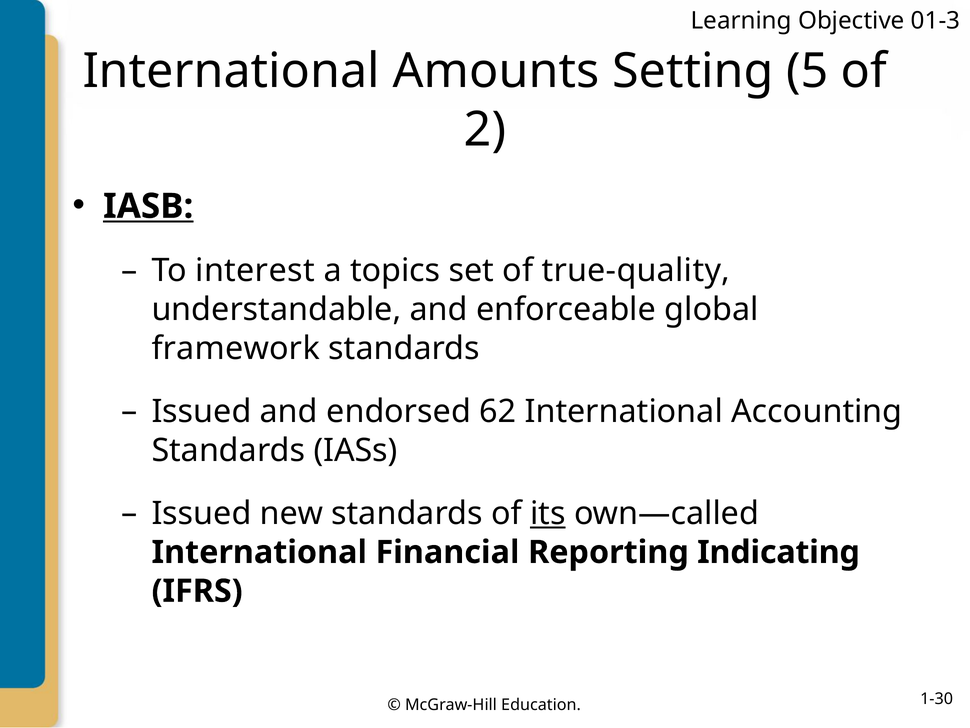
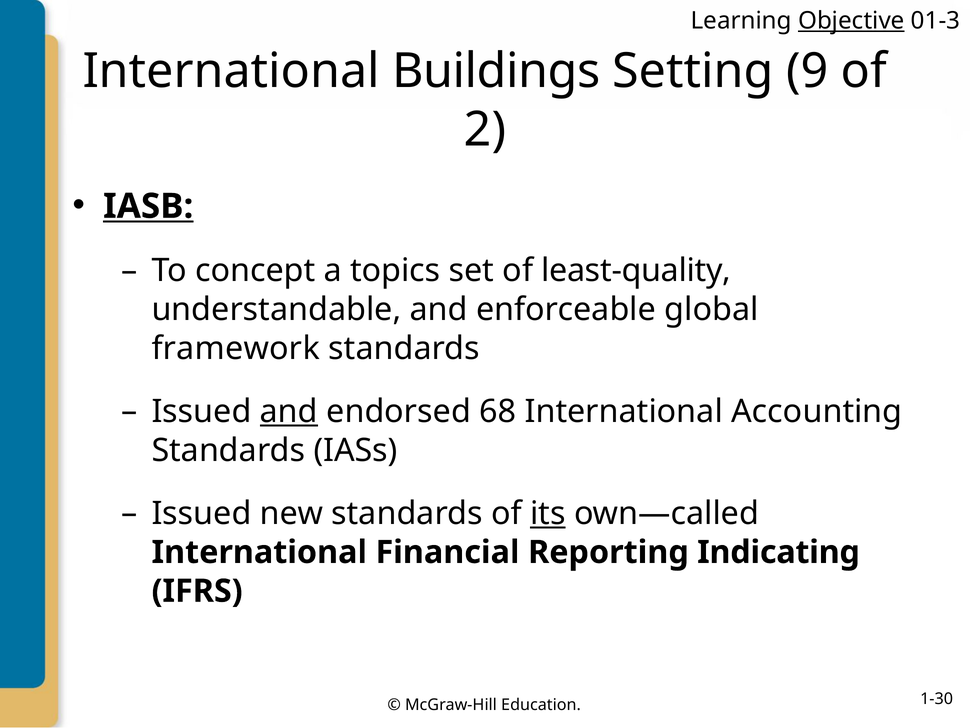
Objective underline: none -> present
Amounts: Amounts -> Buildings
5: 5 -> 9
interest: interest -> concept
true-quality: true-quality -> least-quality
and at (289, 411) underline: none -> present
62: 62 -> 68
